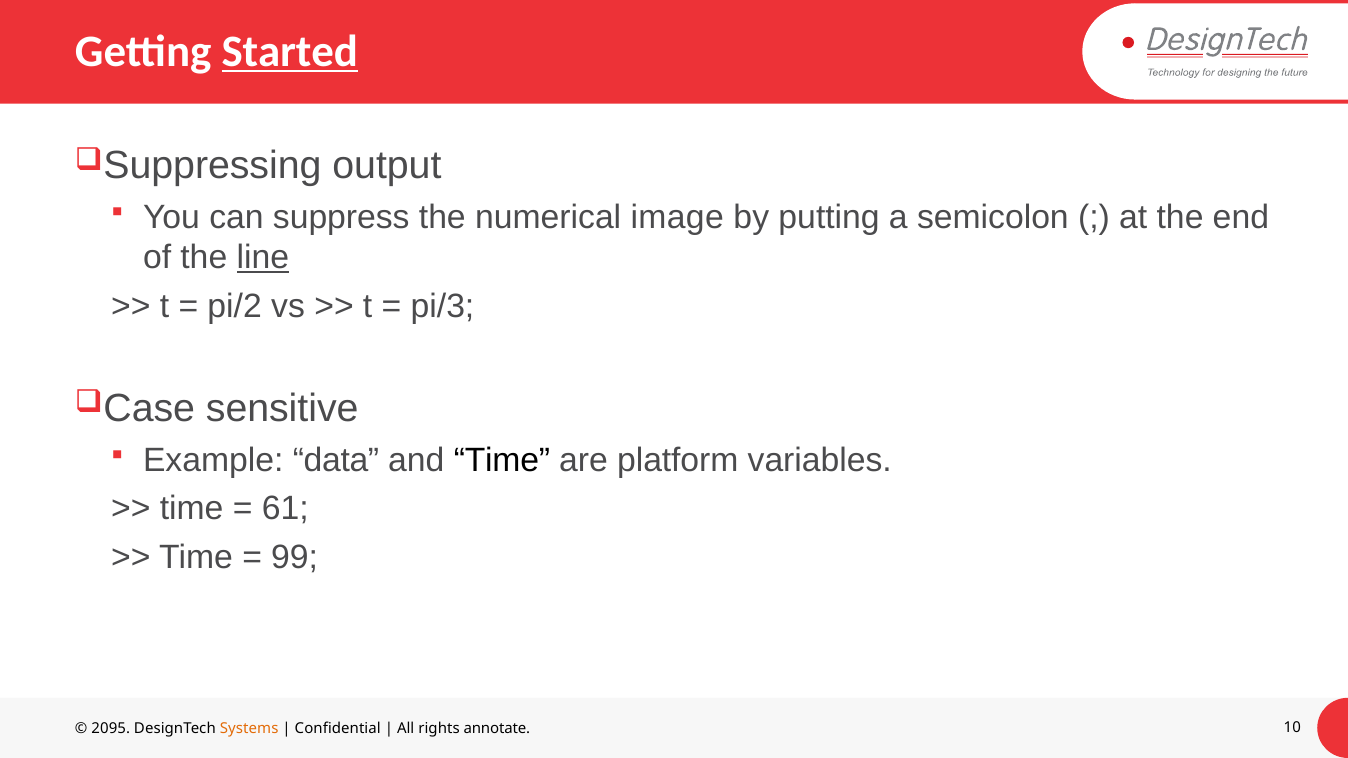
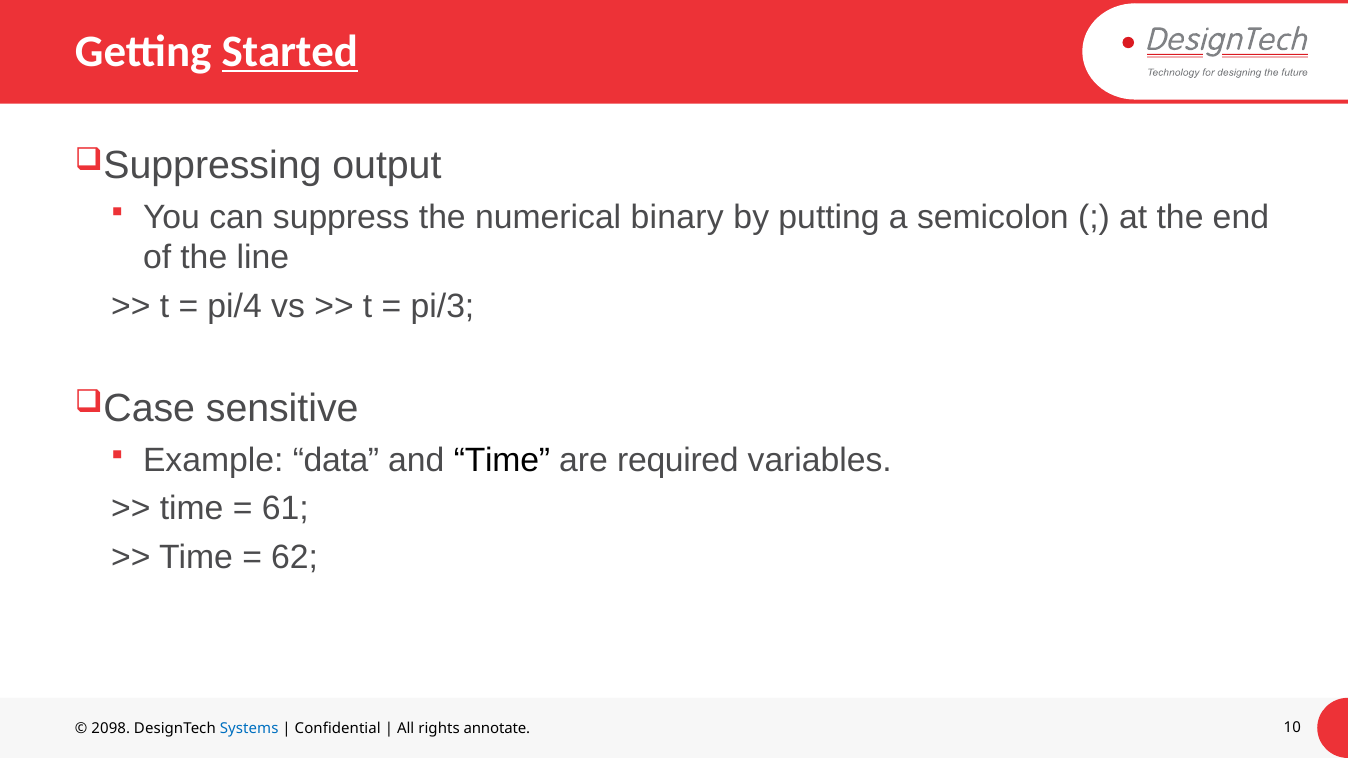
image: image -> binary
line underline: present -> none
pi/2: pi/2 -> pi/4
platform: platform -> required
99: 99 -> 62
2095: 2095 -> 2098
Systems colour: orange -> blue
